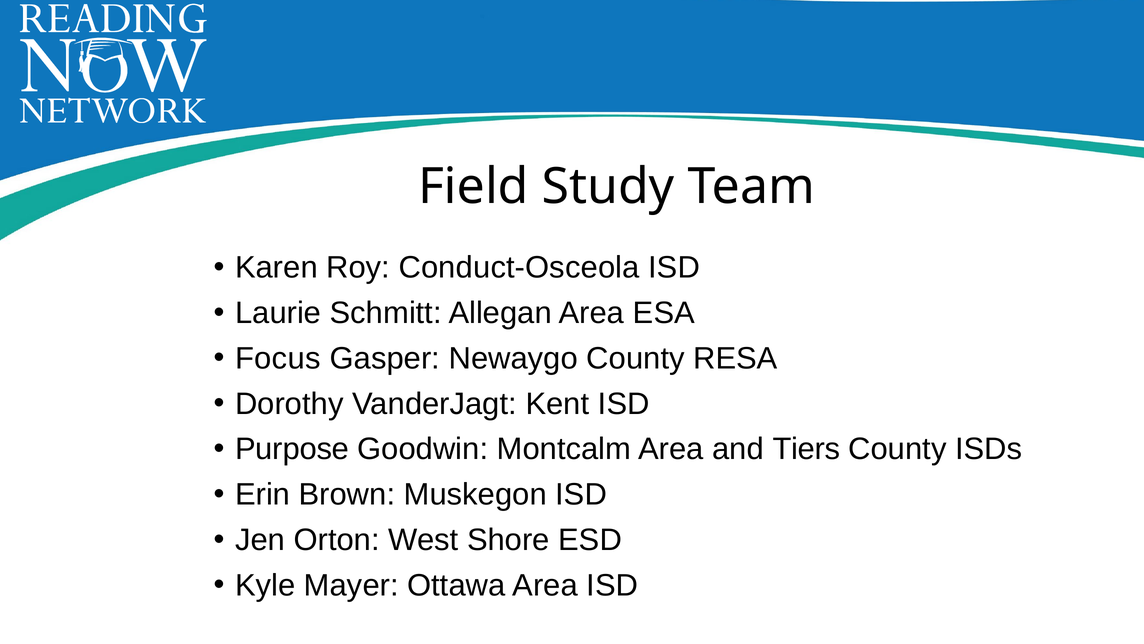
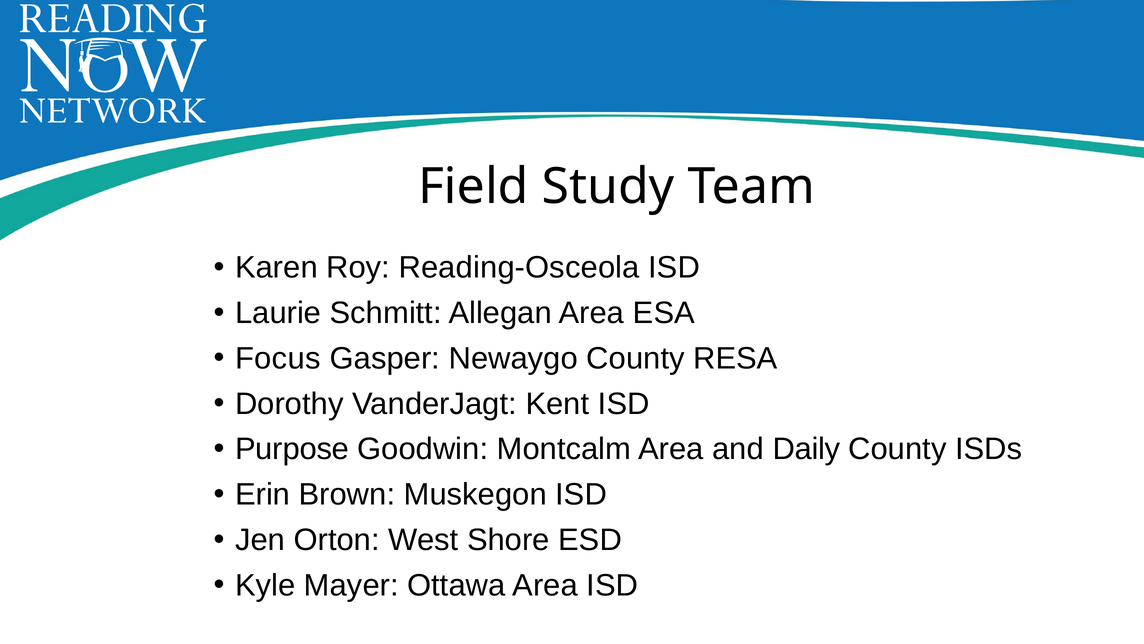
Conduct-Osceola: Conduct-Osceola -> Reading-Osceola
Tiers: Tiers -> Daily
